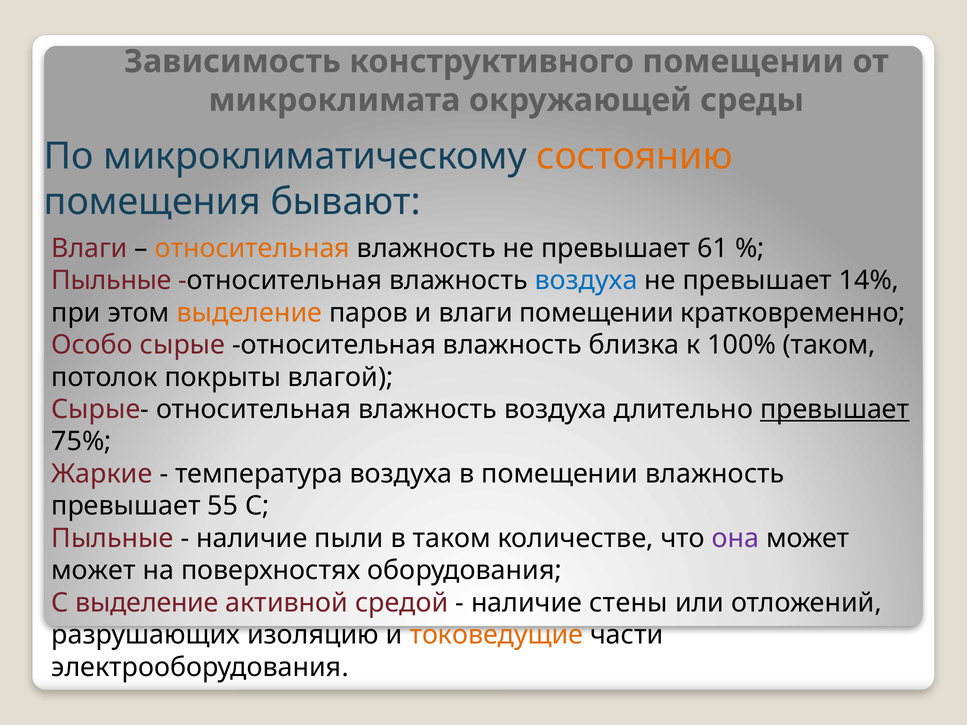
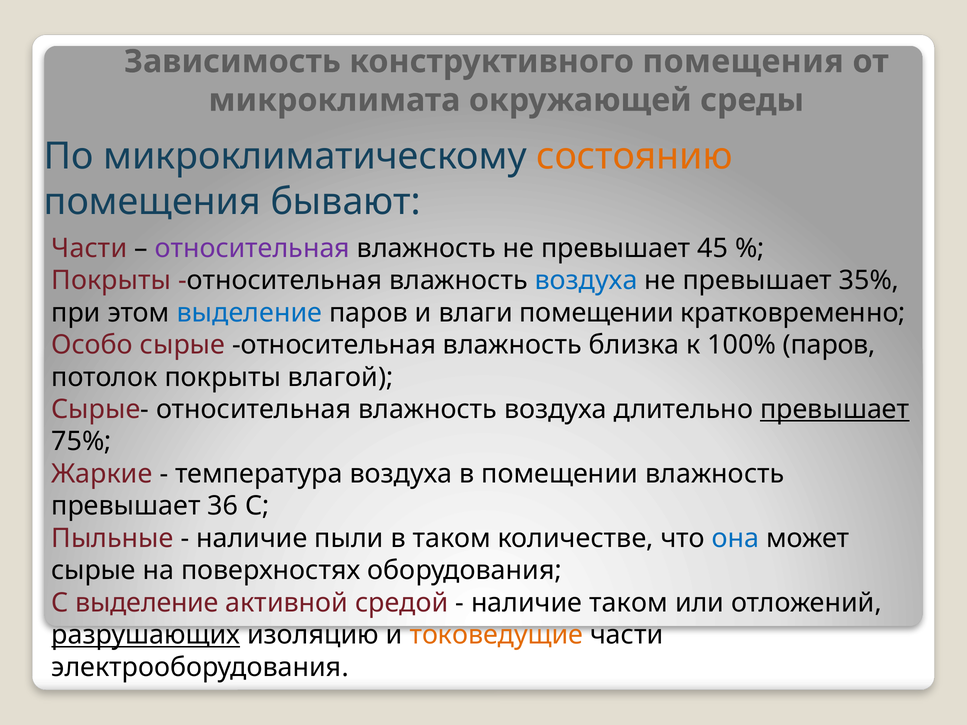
конструктивного помещении: помещении -> помещения
Влаги at (89, 248): Влаги -> Части
относительная at (252, 248) colour: orange -> purple
61: 61 -> 45
Пыльные at (111, 281): Пыльные -> Покрыты
14%: 14% -> 35%
выделение at (249, 313) colour: orange -> blue
100% таком: таком -> паров
55: 55 -> 36
она colour: purple -> blue
может at (93, 571): может -> сырые
наличие стены: стены -> таком
разрушающих underline: none -> present
